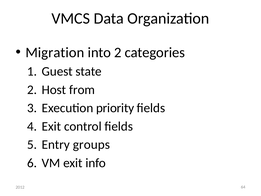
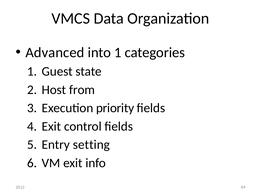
Migration: Migration -> Advanced
into 2: 2 -> 1
groups: groups -> setting
